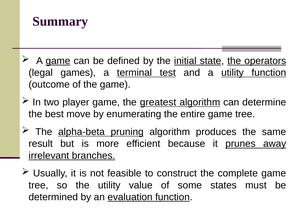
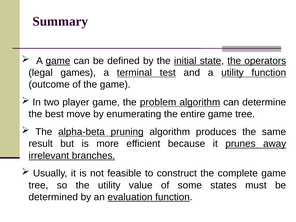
greatest: greatest -> problem
